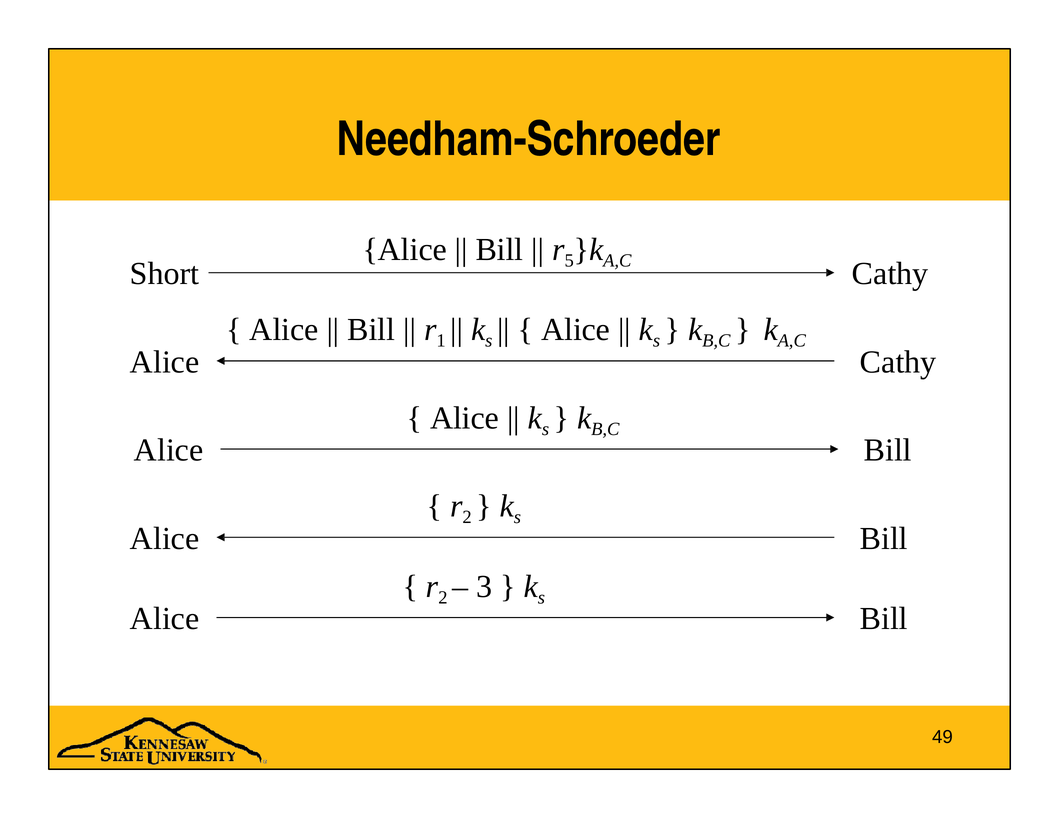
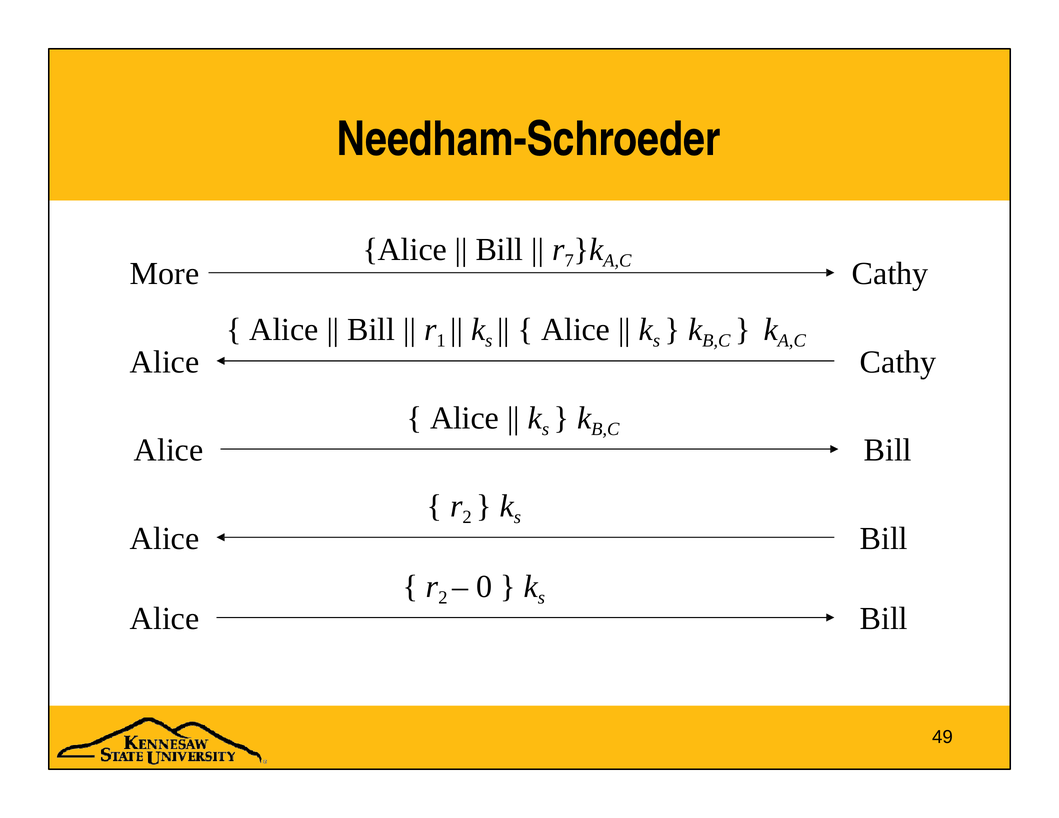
5: 5 -> 7
Short: Short -> More
3: 3 -> 0
